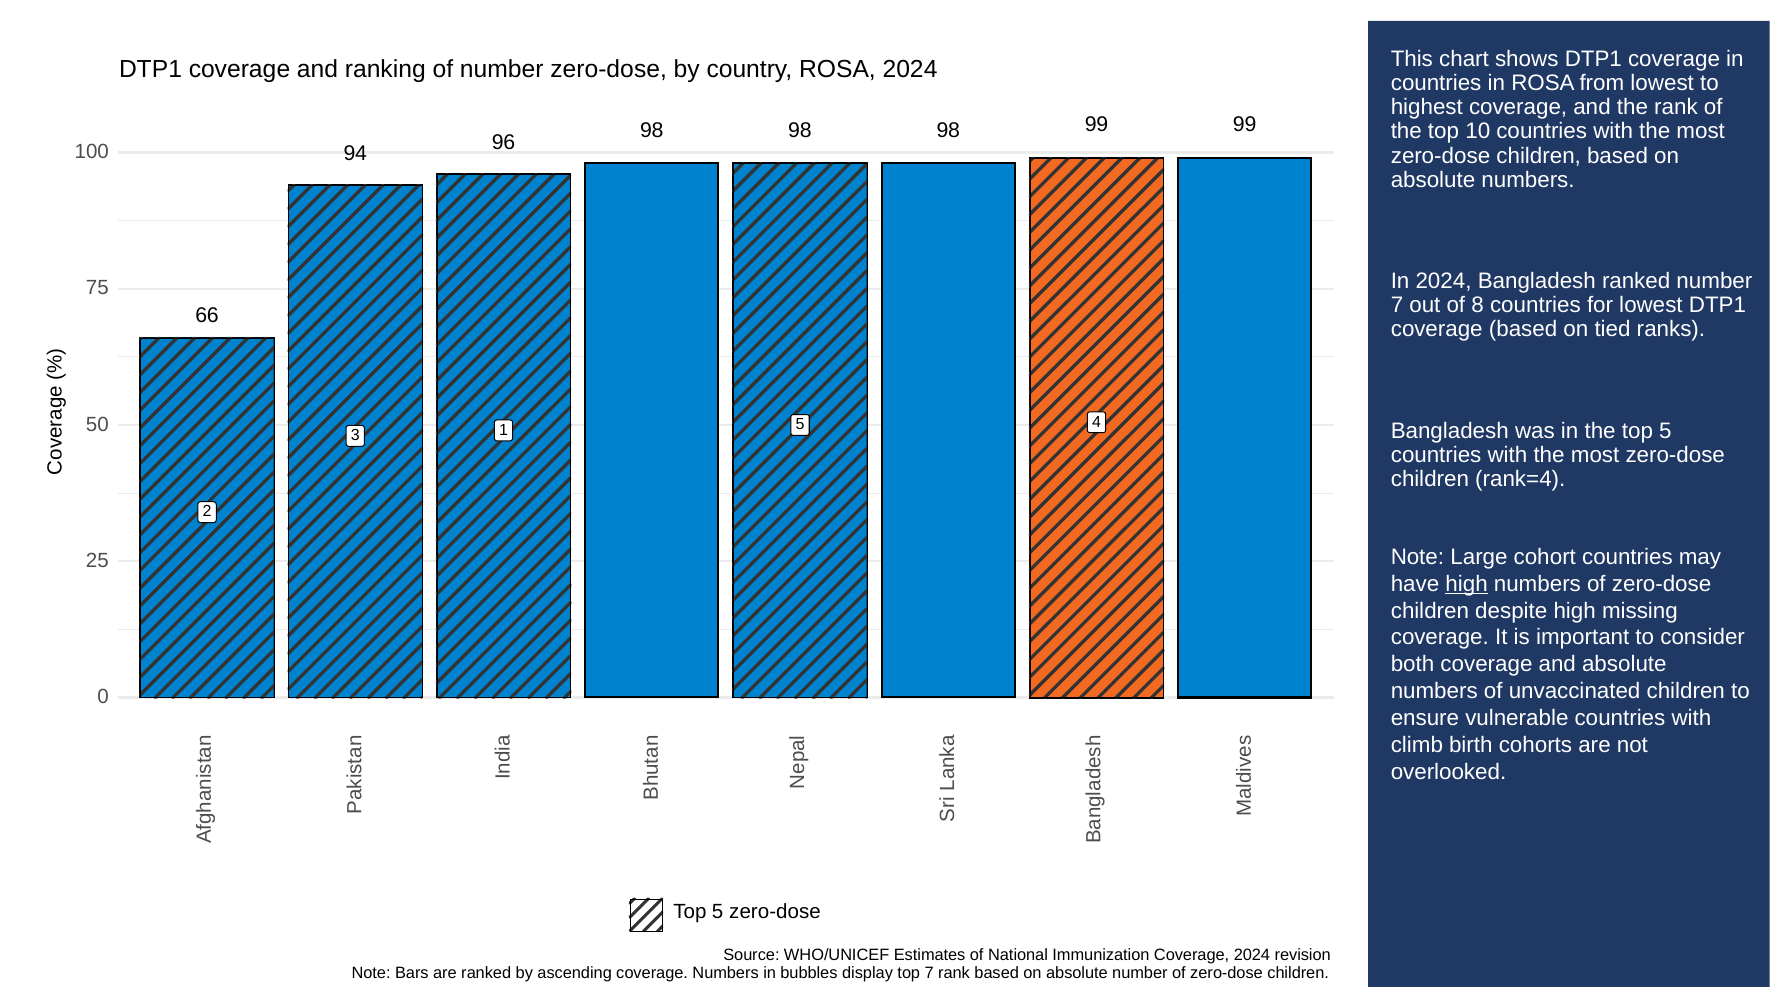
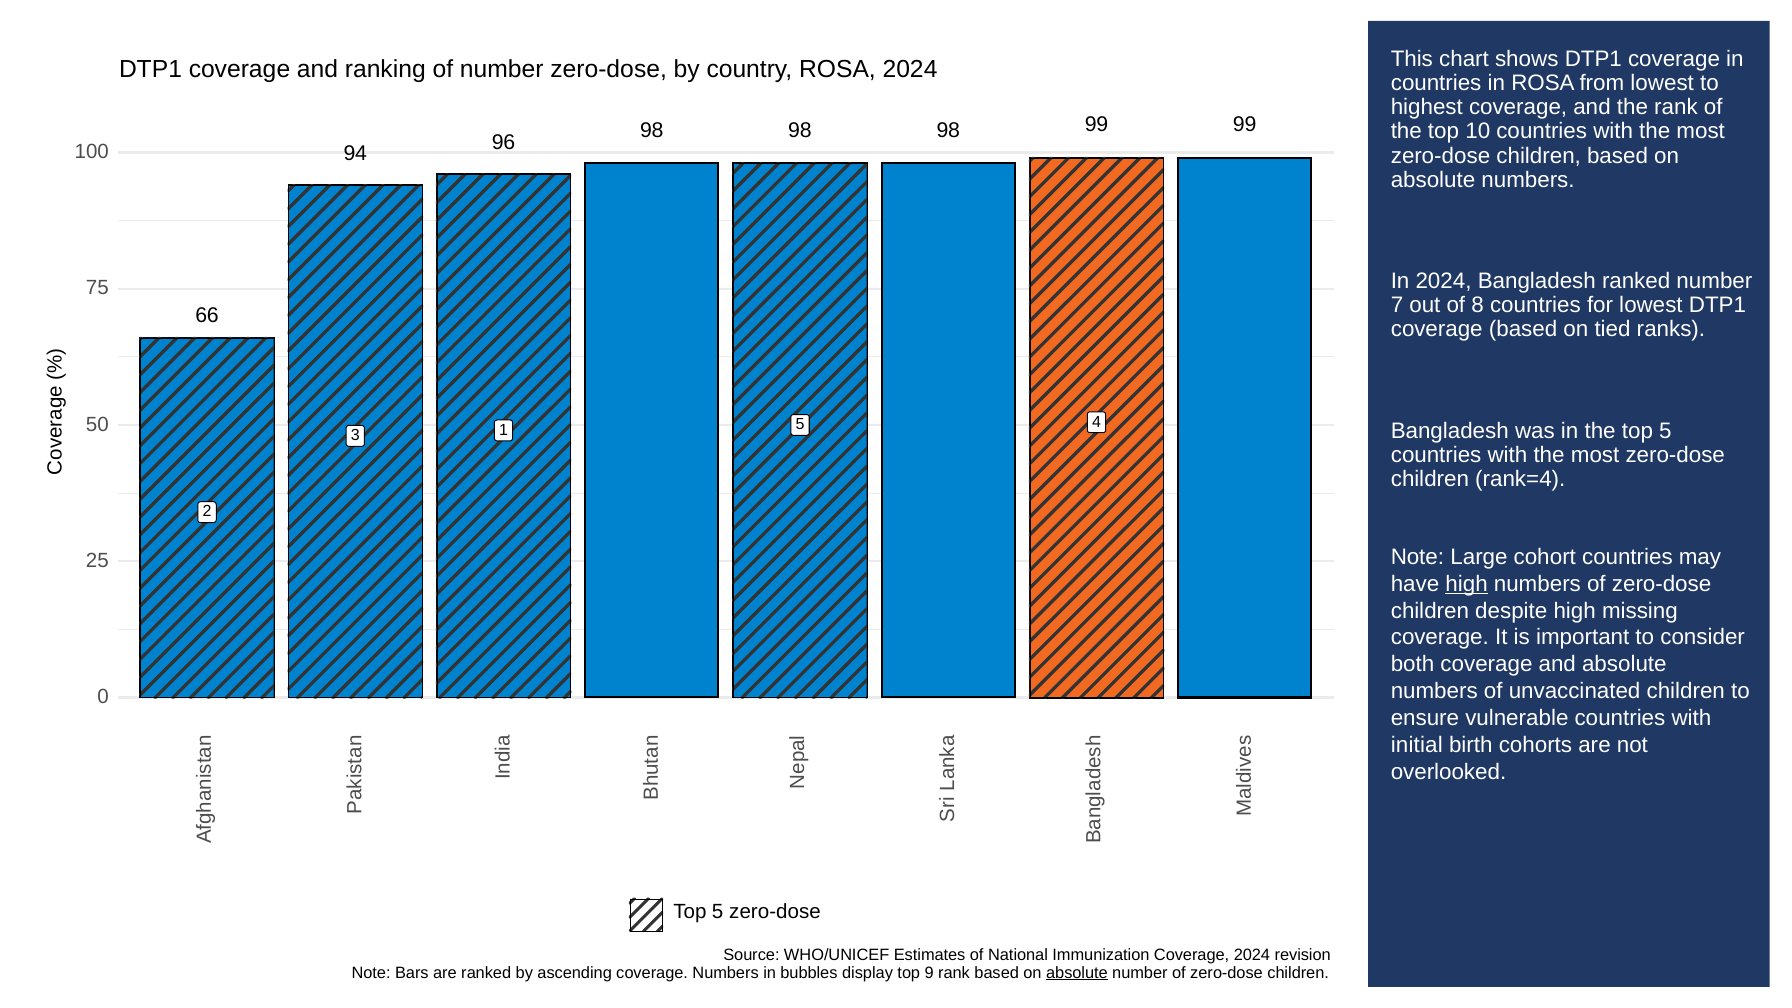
climb: climb -> initial
top 7: 7 -> 9
absolute at (1077, 973) underline: none -> present
